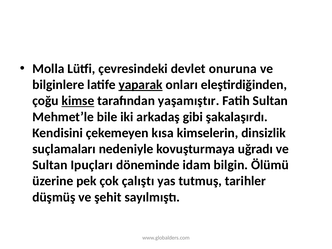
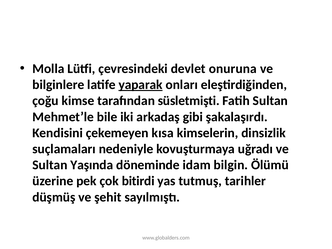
kimse underline: present -> none
yaşamıştır: yaşamıştır -> süsletmişti
Ipuçları: Ipuçları -> Yaşında
çalıştı: çalıştı -> bitirdi
